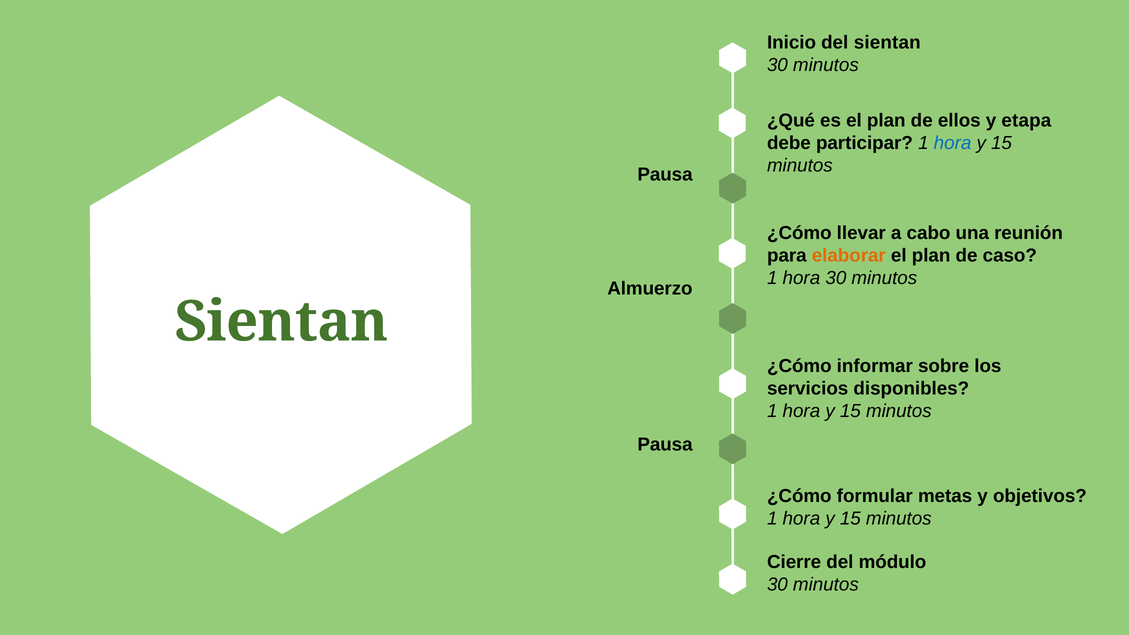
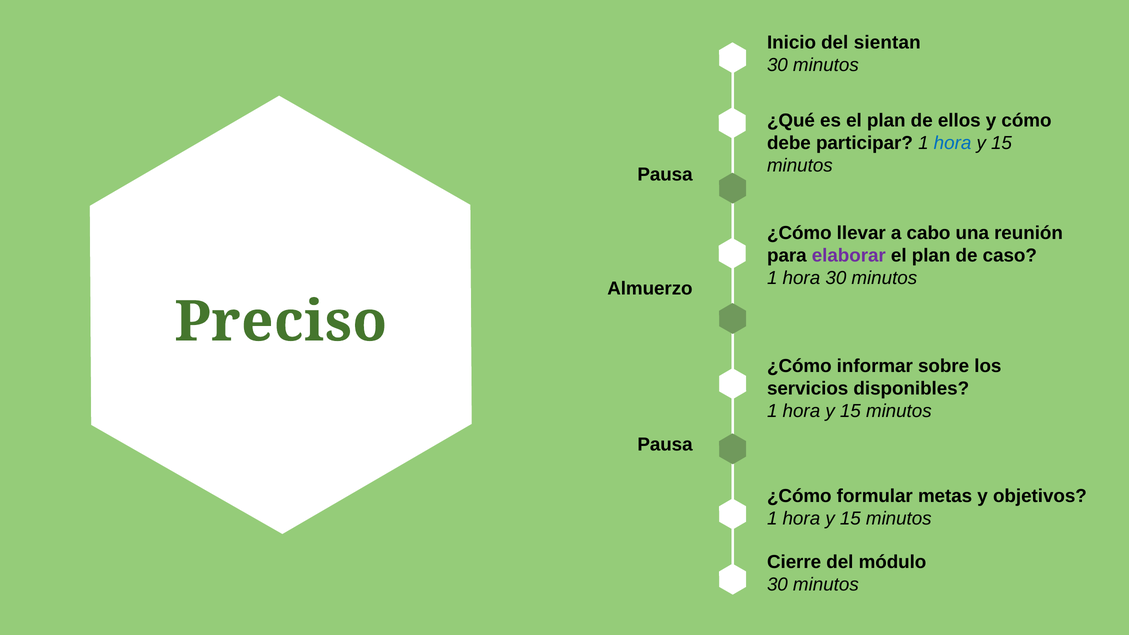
etapa: etapa -> cómo
elaborar colour: orange -> purple
Sientan at (281, 322): Sientan -> Preciso
